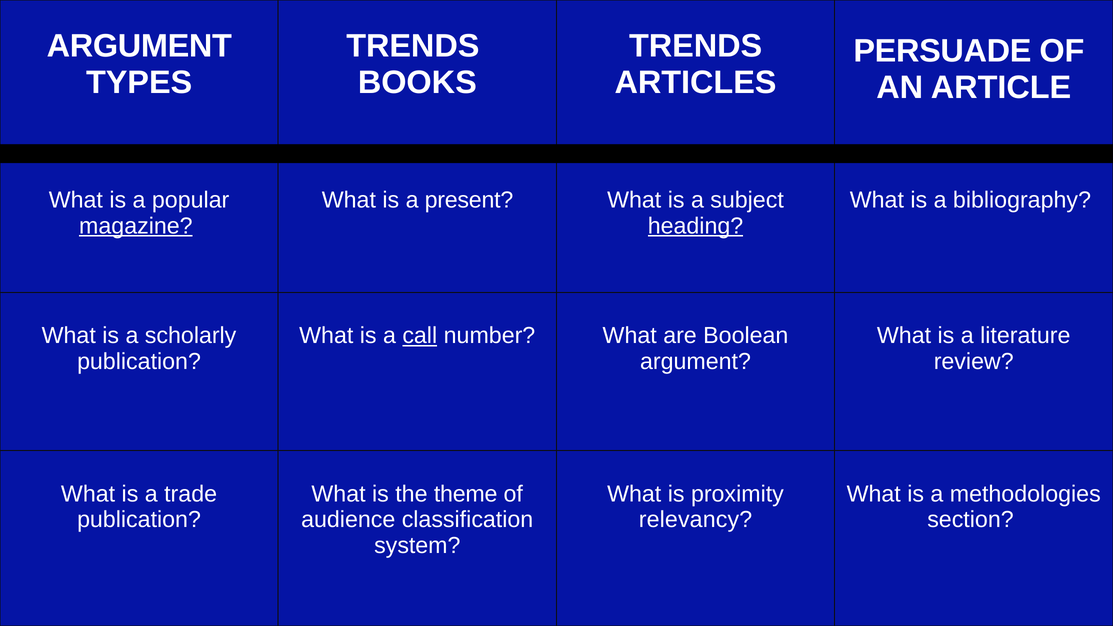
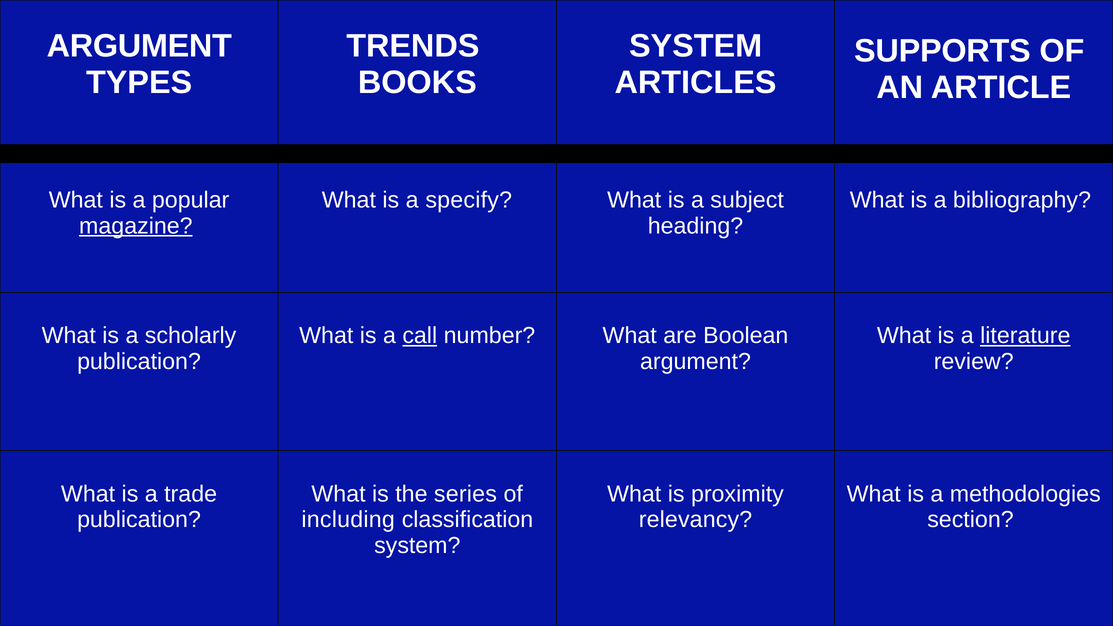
TRENDS at (696, 46): TRENDS -> SYSTEM
PERSUADE: PERSUADE -> SUPPORTS
present: present -> specify
heading underline: present -> none
literature underline: none -> present
theme: theme -> series
audience: audience -> including
